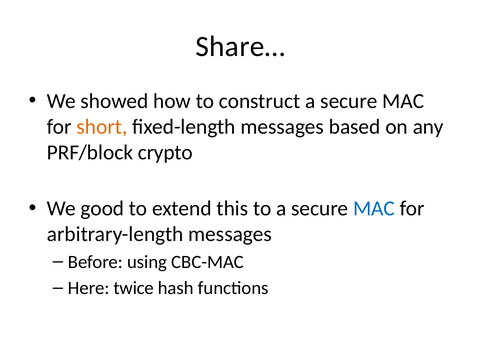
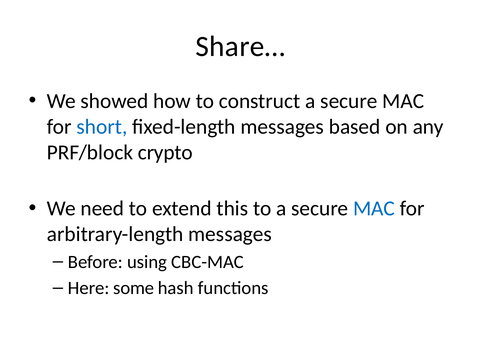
short colour: orange -> blue
good: good -> need
twice: twice -> some
